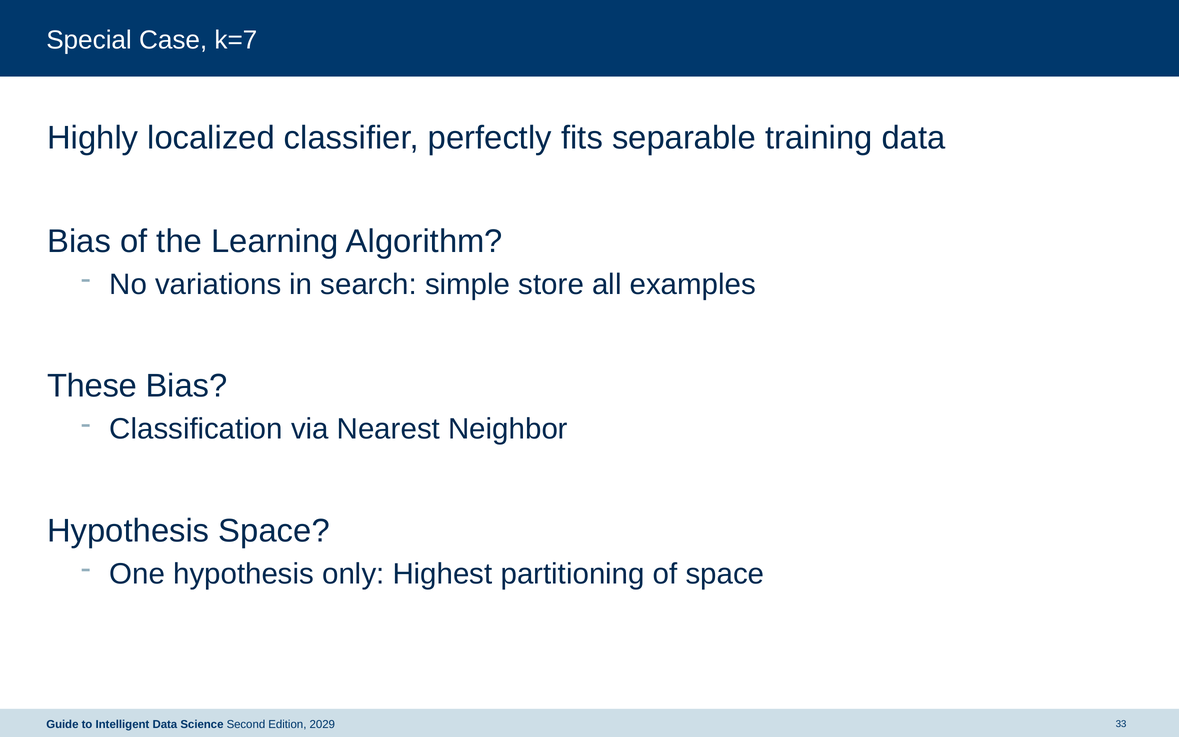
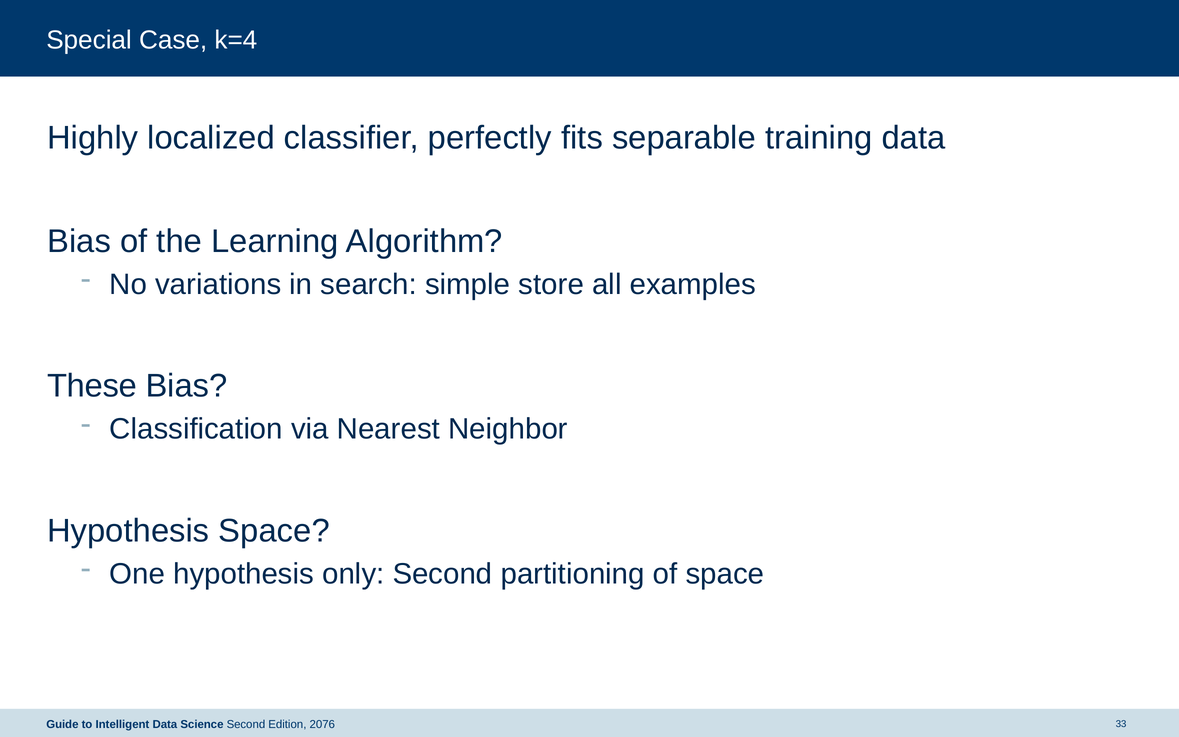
k=7: k=7 -> k=4
only Highest: Highest -> Second
2029: 2029 -> 2076
